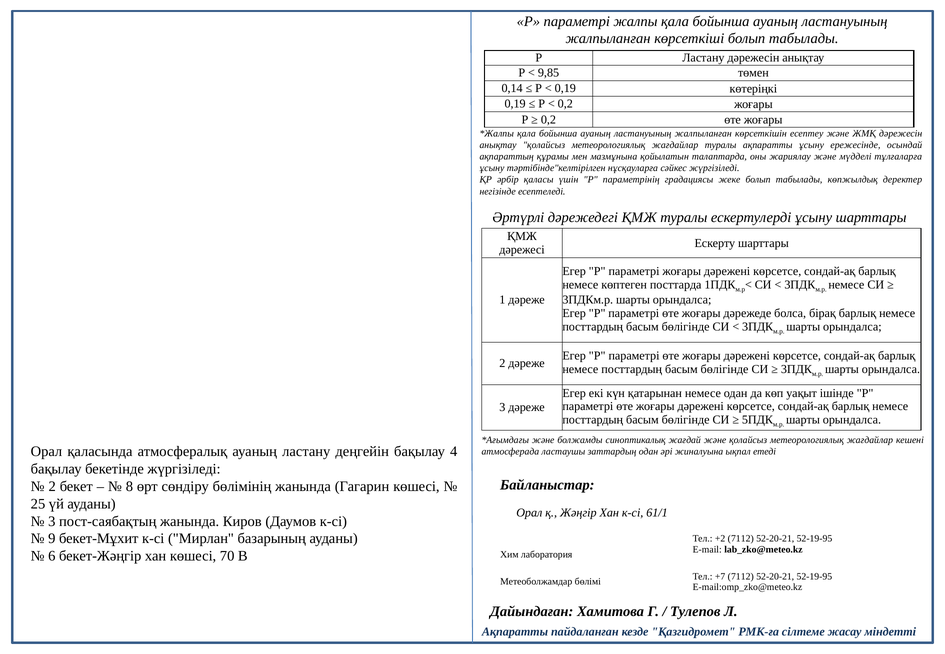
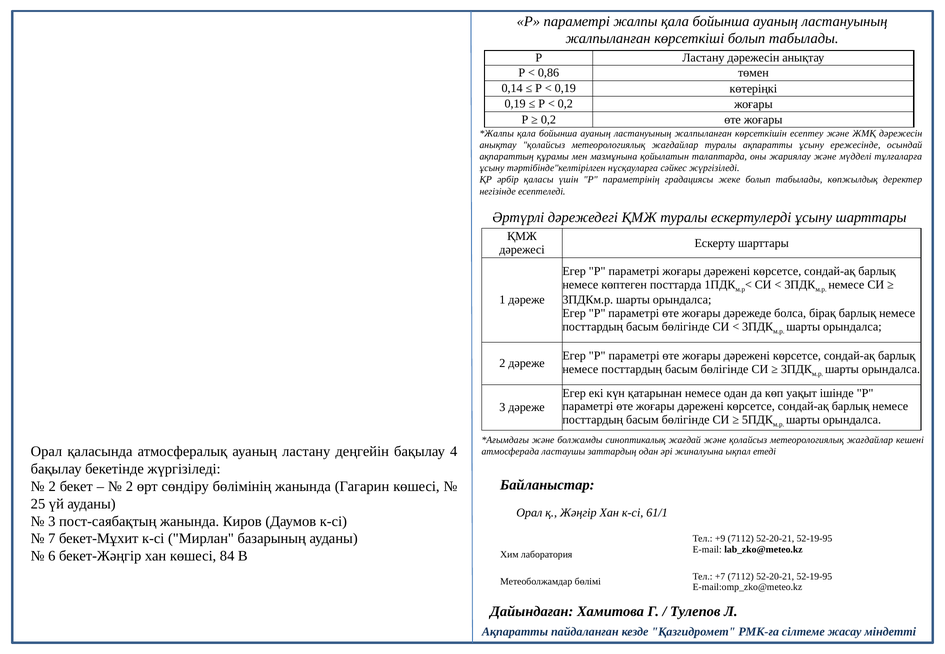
9,85: 9,85 -> 0,86
8 at (129, 487): 8 -> 2
9: 9 -> 7
+2: +2 -> +9
70: 70 -> 84
